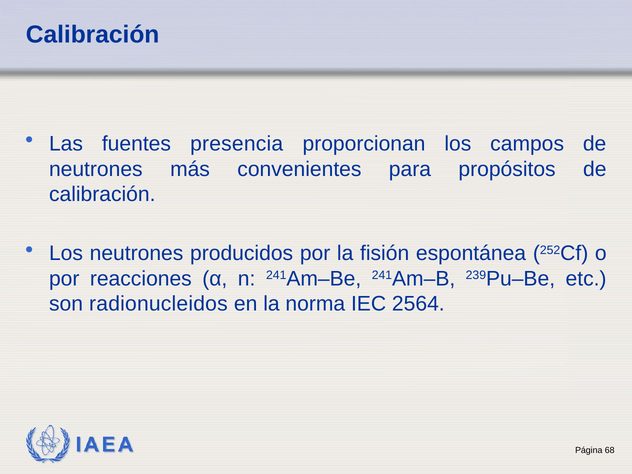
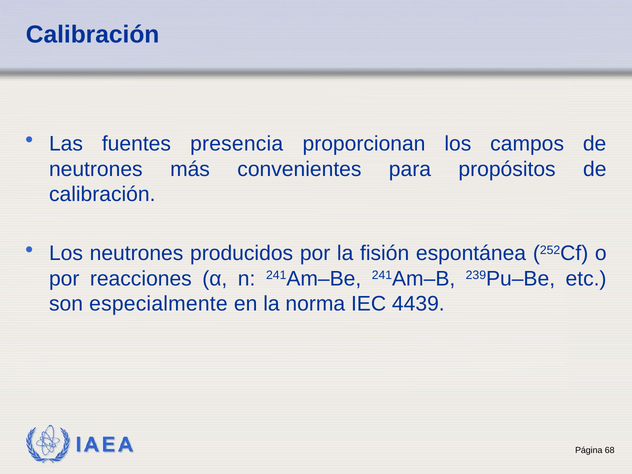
radionucleidos: radionucleidos -> especialmente
2564: 2564 -> 4439
